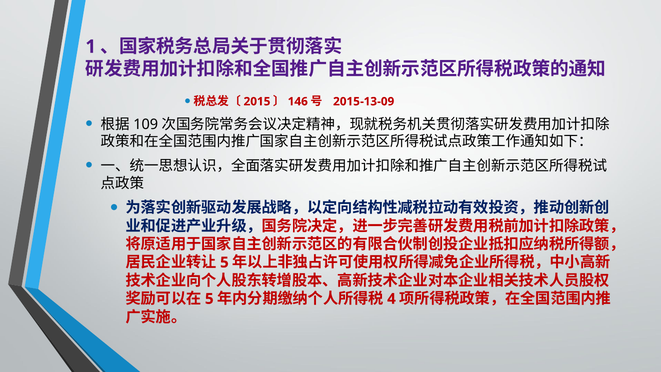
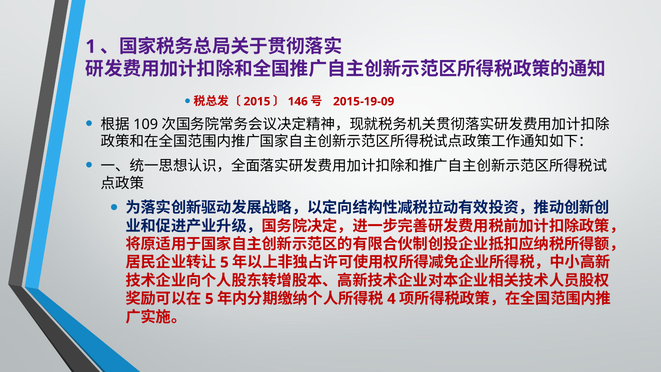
2015-13-09: 2015-13-09 -> 2015-19-09
